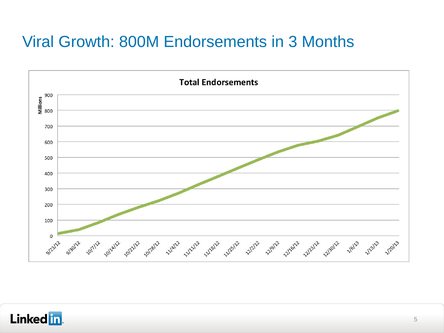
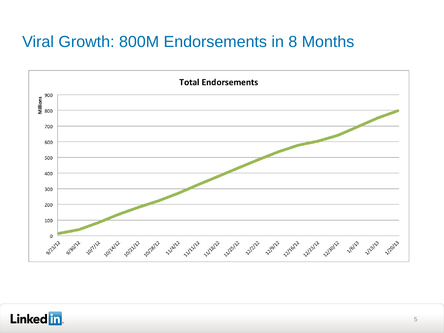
3: 3 -> 8
